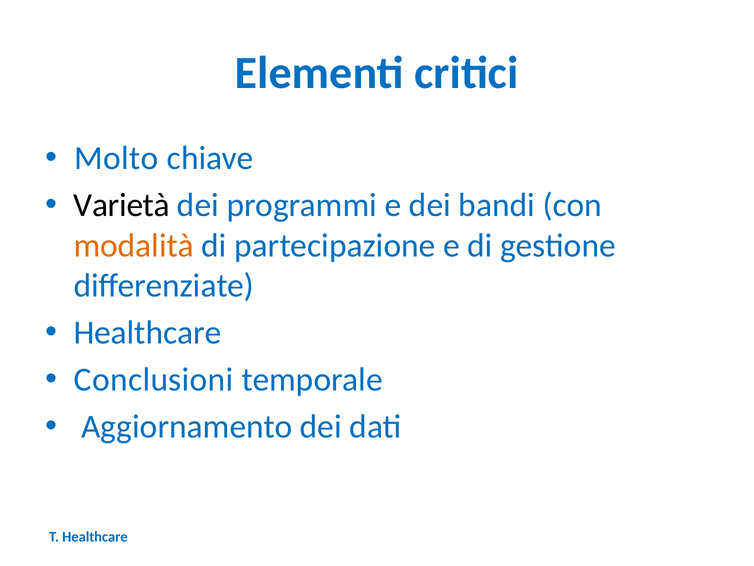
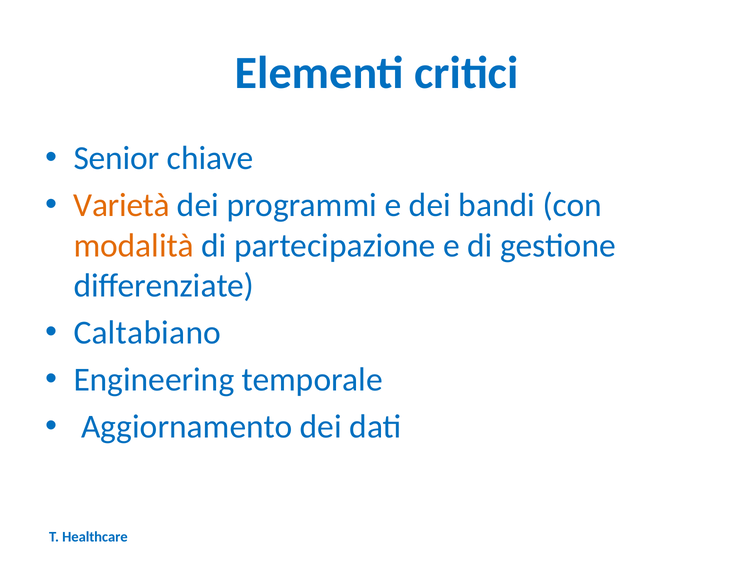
Molto: Molto -> Senior
Varietà colour: black -> orange
Healthcare at (147, 332): Healthcare -> Caltabiano
Conclusioni: Conclusioni -> Engineering
